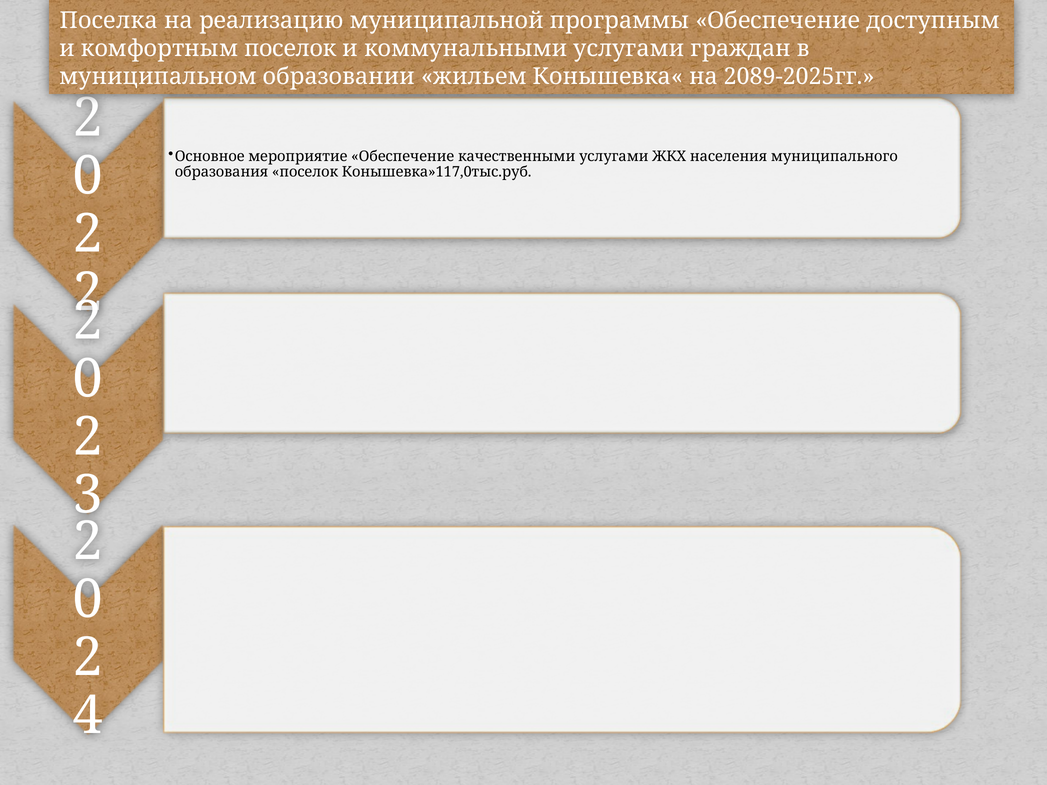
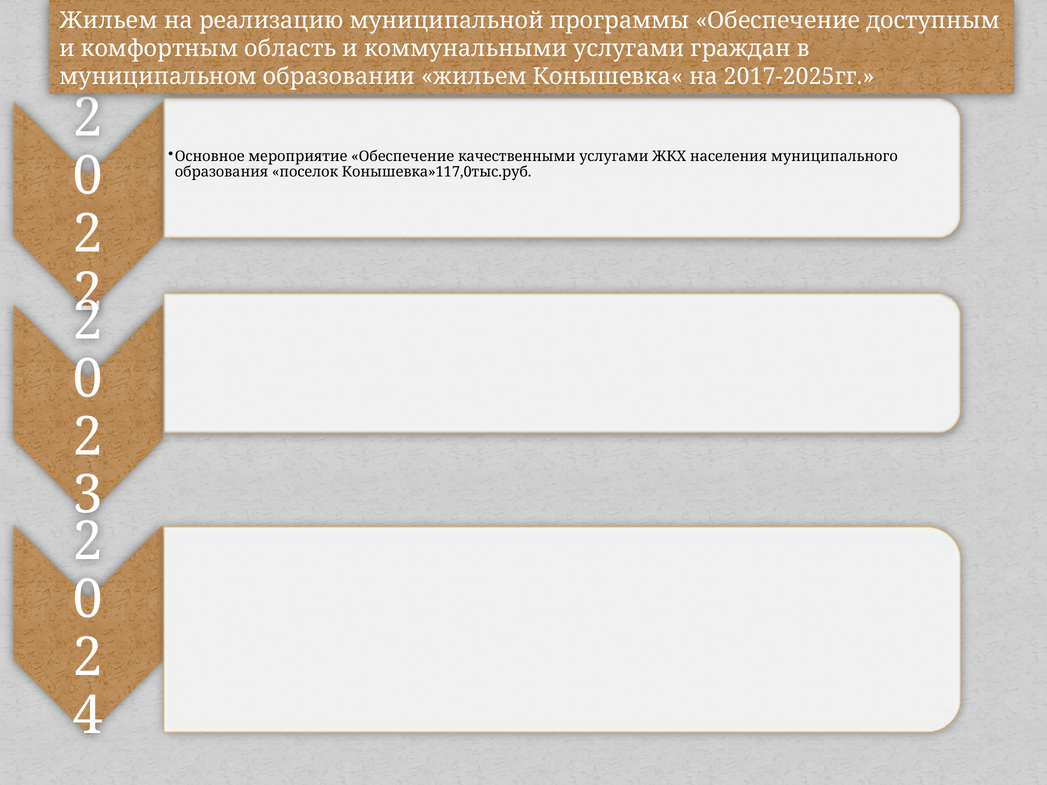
Поселка at (109, 21): Поселка -> Жильем
комфортным поселок: поселок -> область
2089-2025гг: 2089-2025гг -> 2017-2025гг
